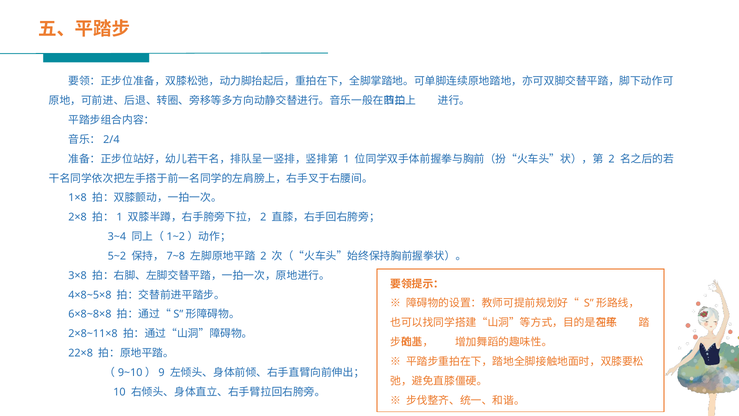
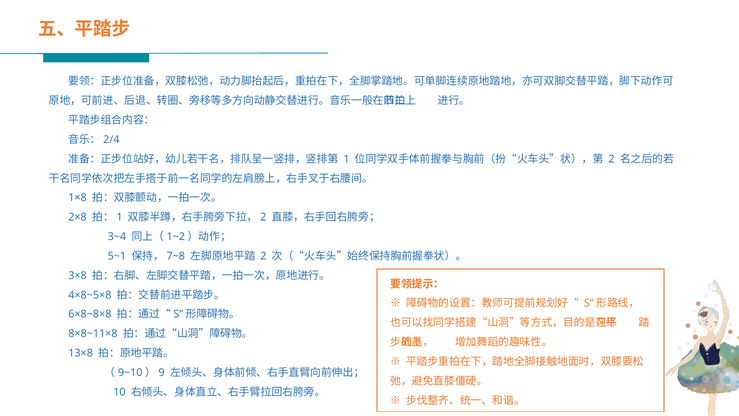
5~2: 5~2 -> 5~1
2×8~11×8: 2×8~11×8 -> 8×8~11×8
22×8: 22×8 -> 13×8
